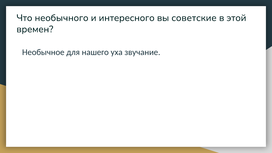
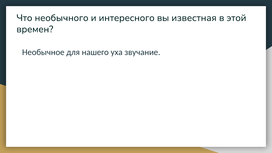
советские: советские -> известная
